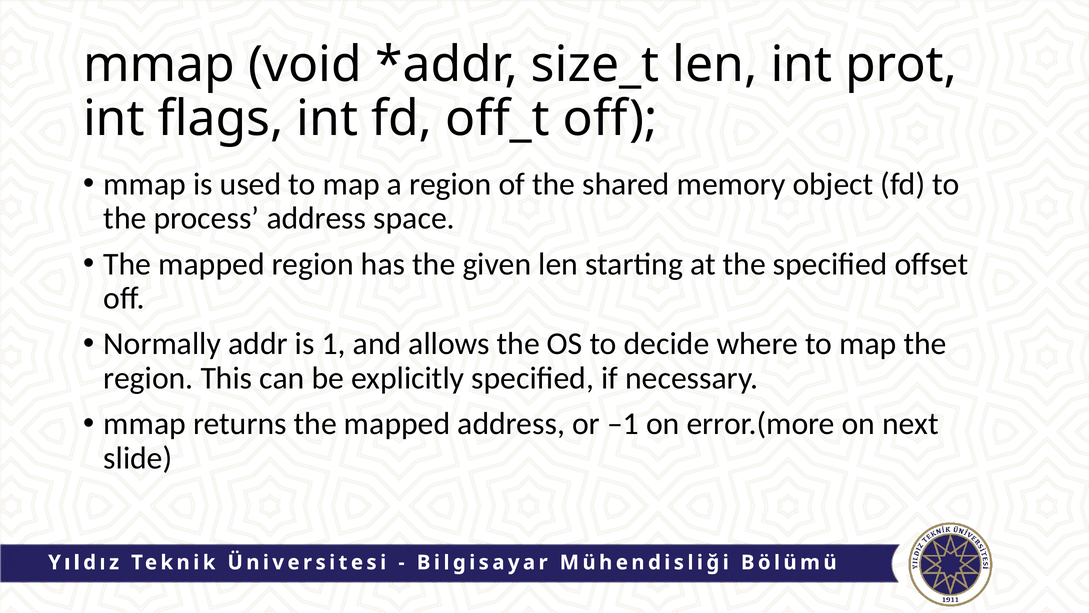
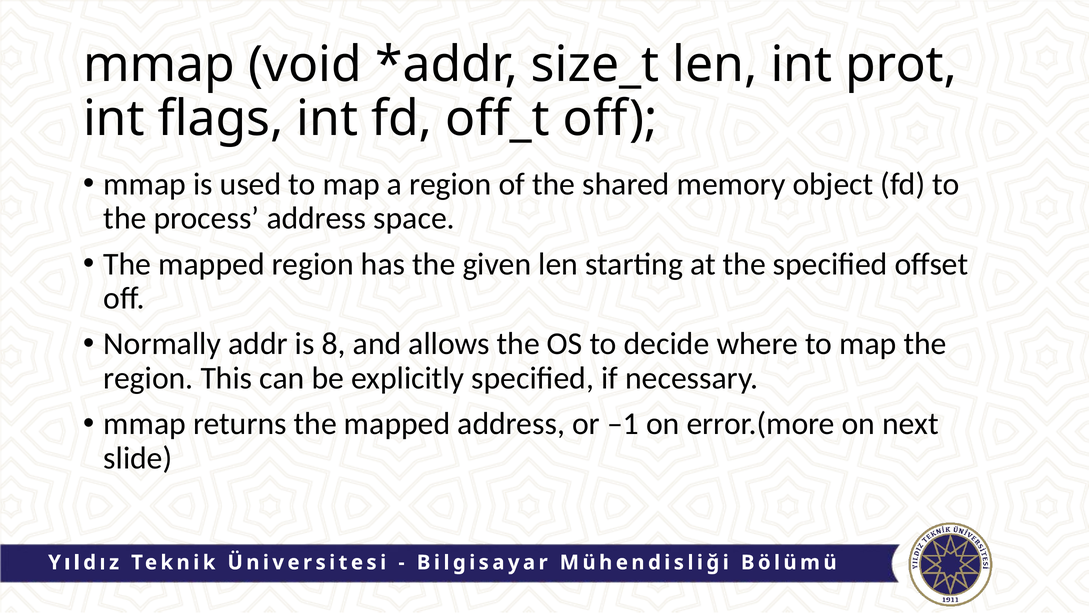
1: 1 -> 8
